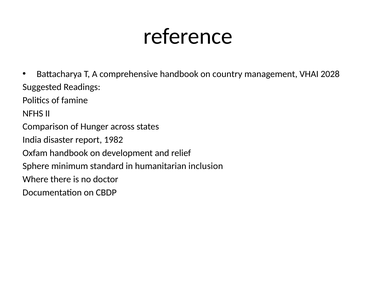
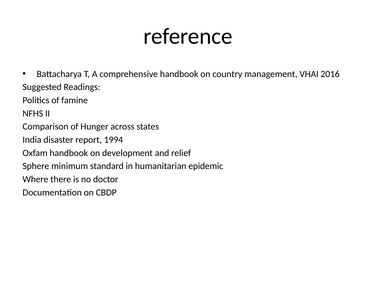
2028: 2028 -> 2016
1982: 1982 -> 1994
inclusion: inclusion -> epidemic
